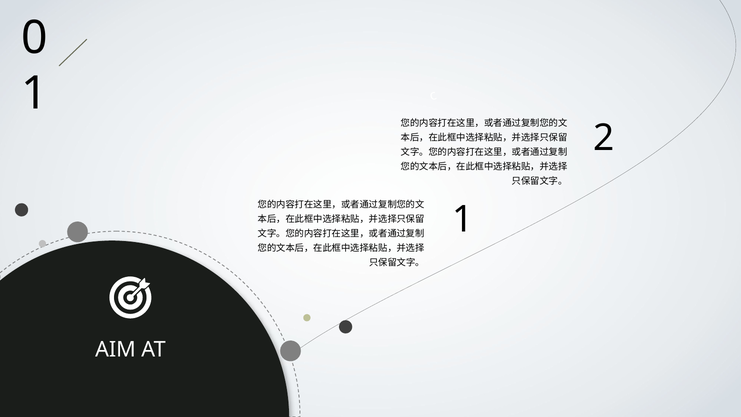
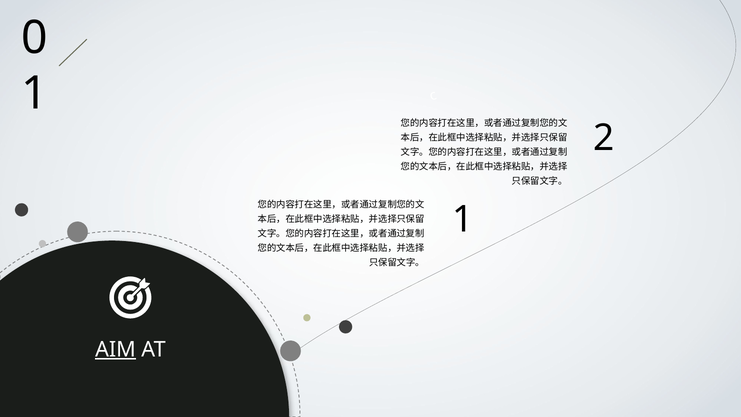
AIM underline: none -> present
